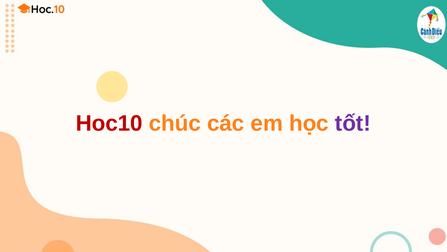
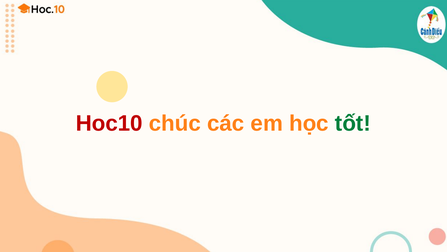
tốt colour: purple -> green
